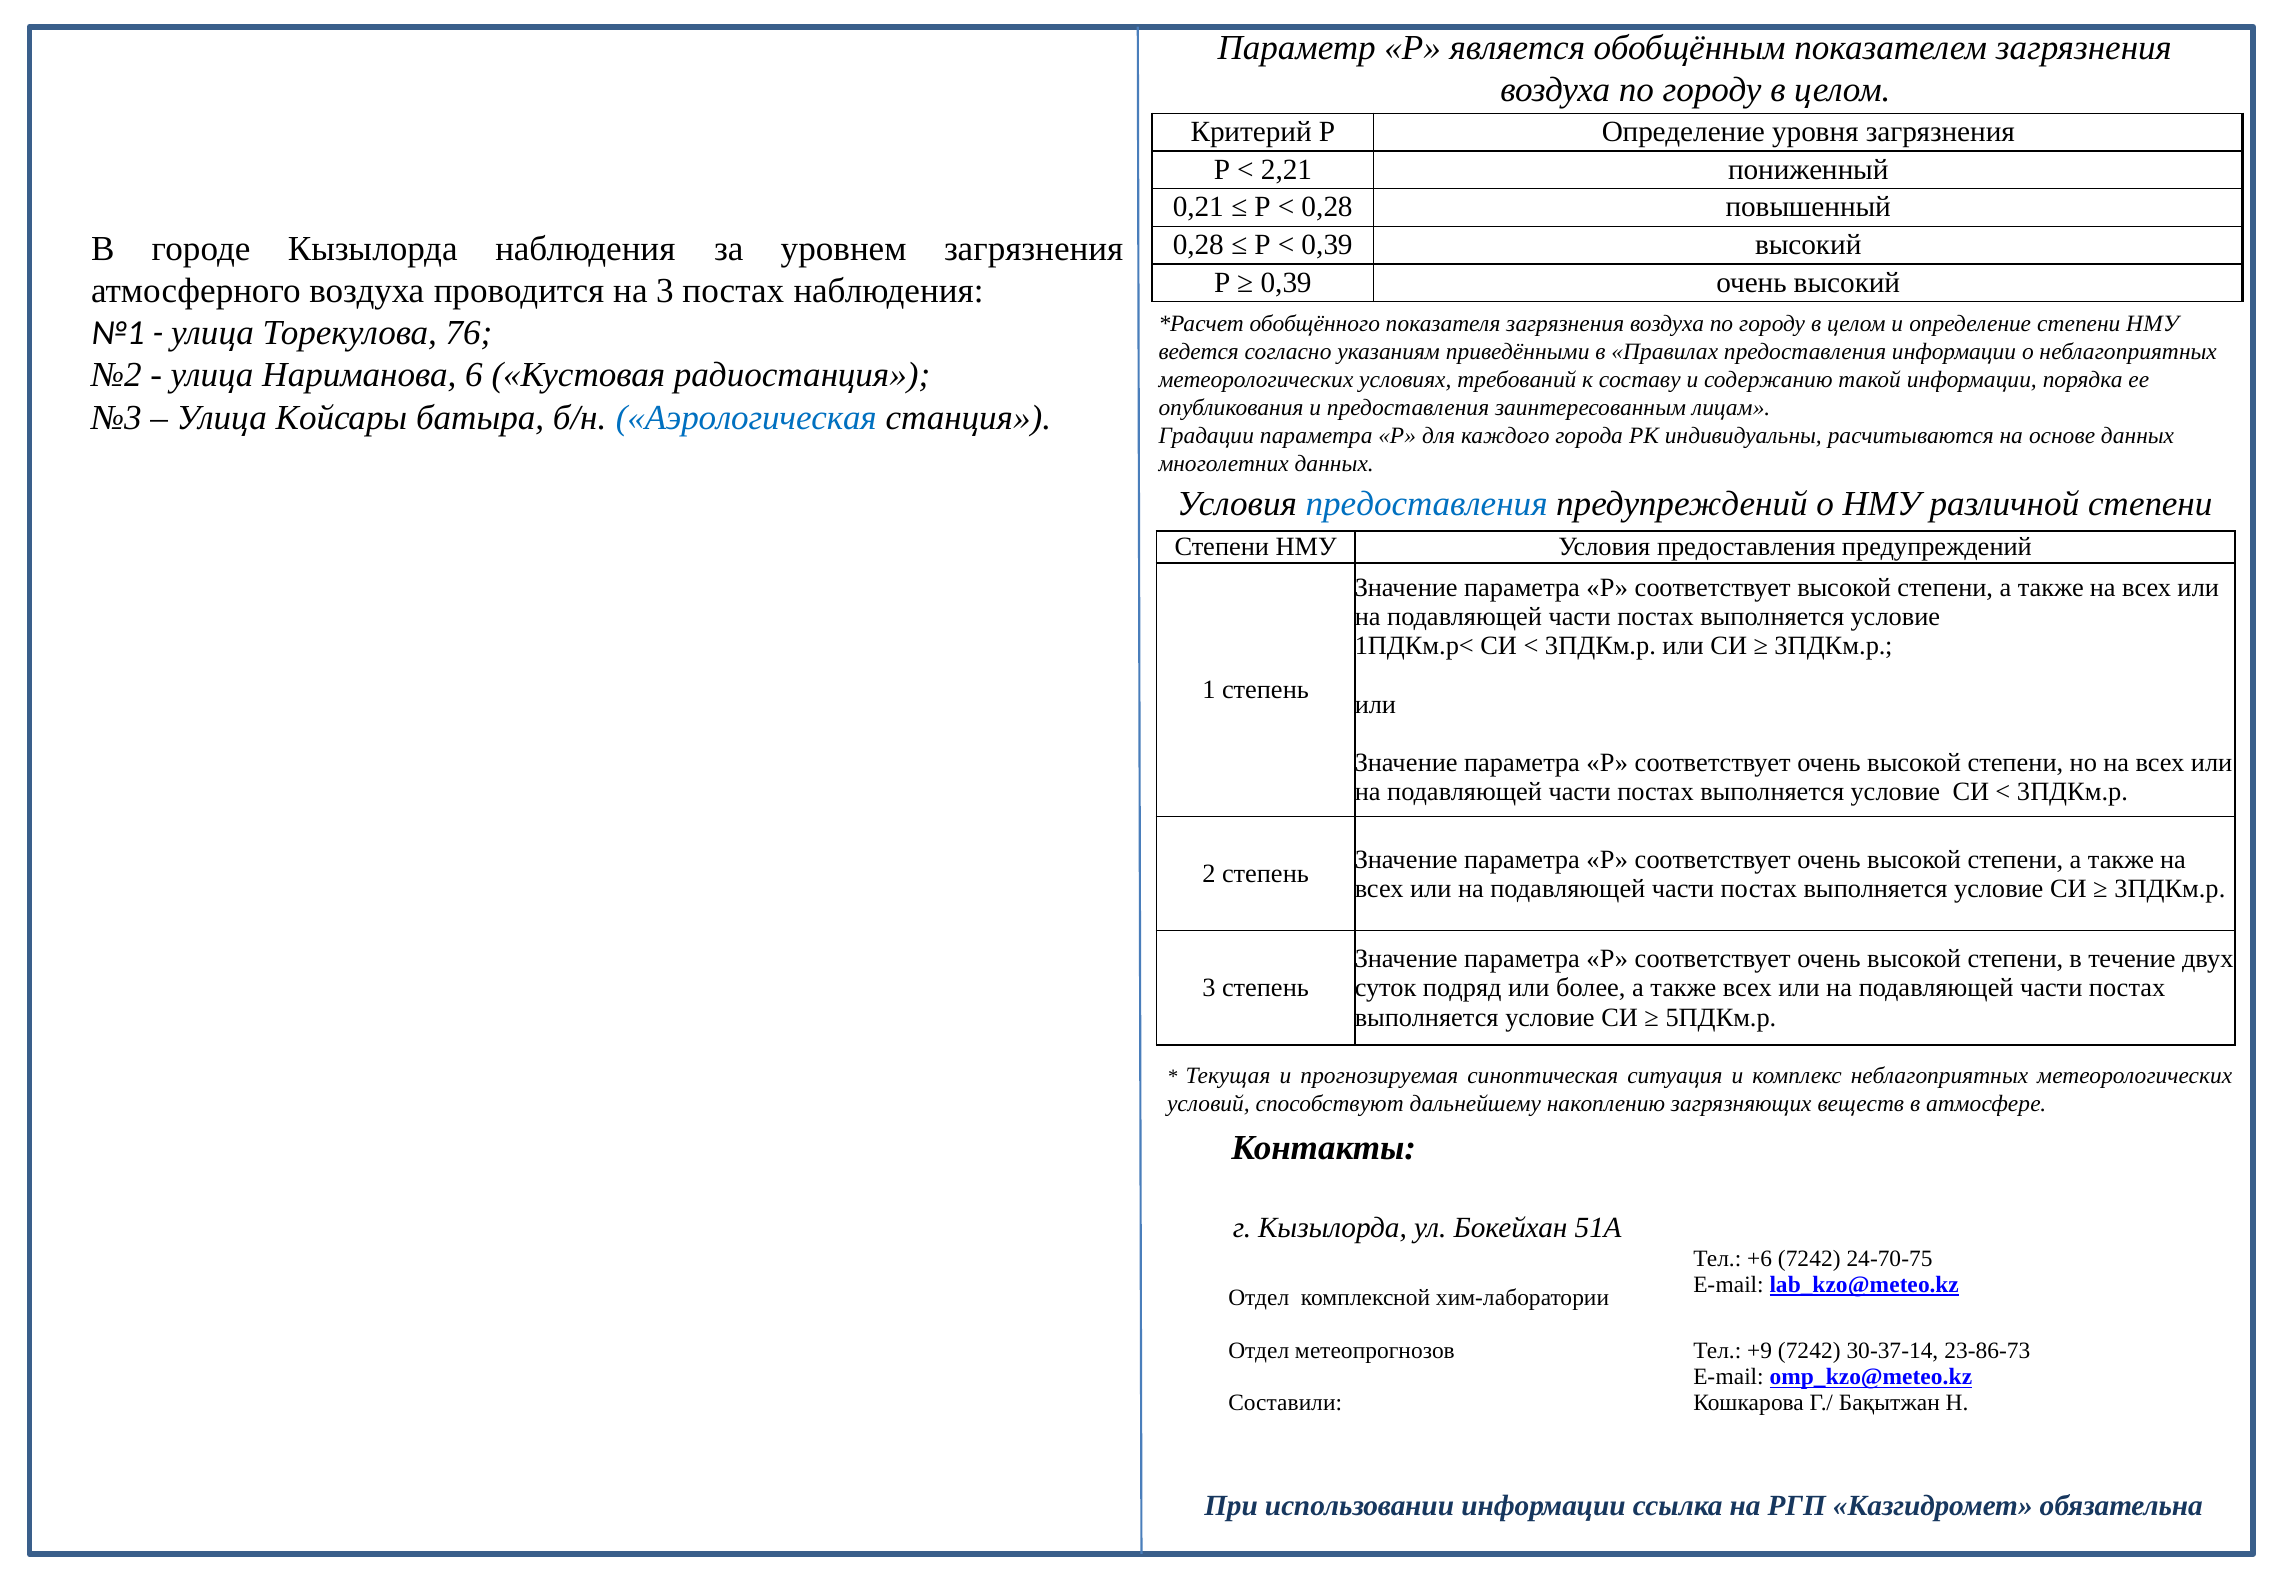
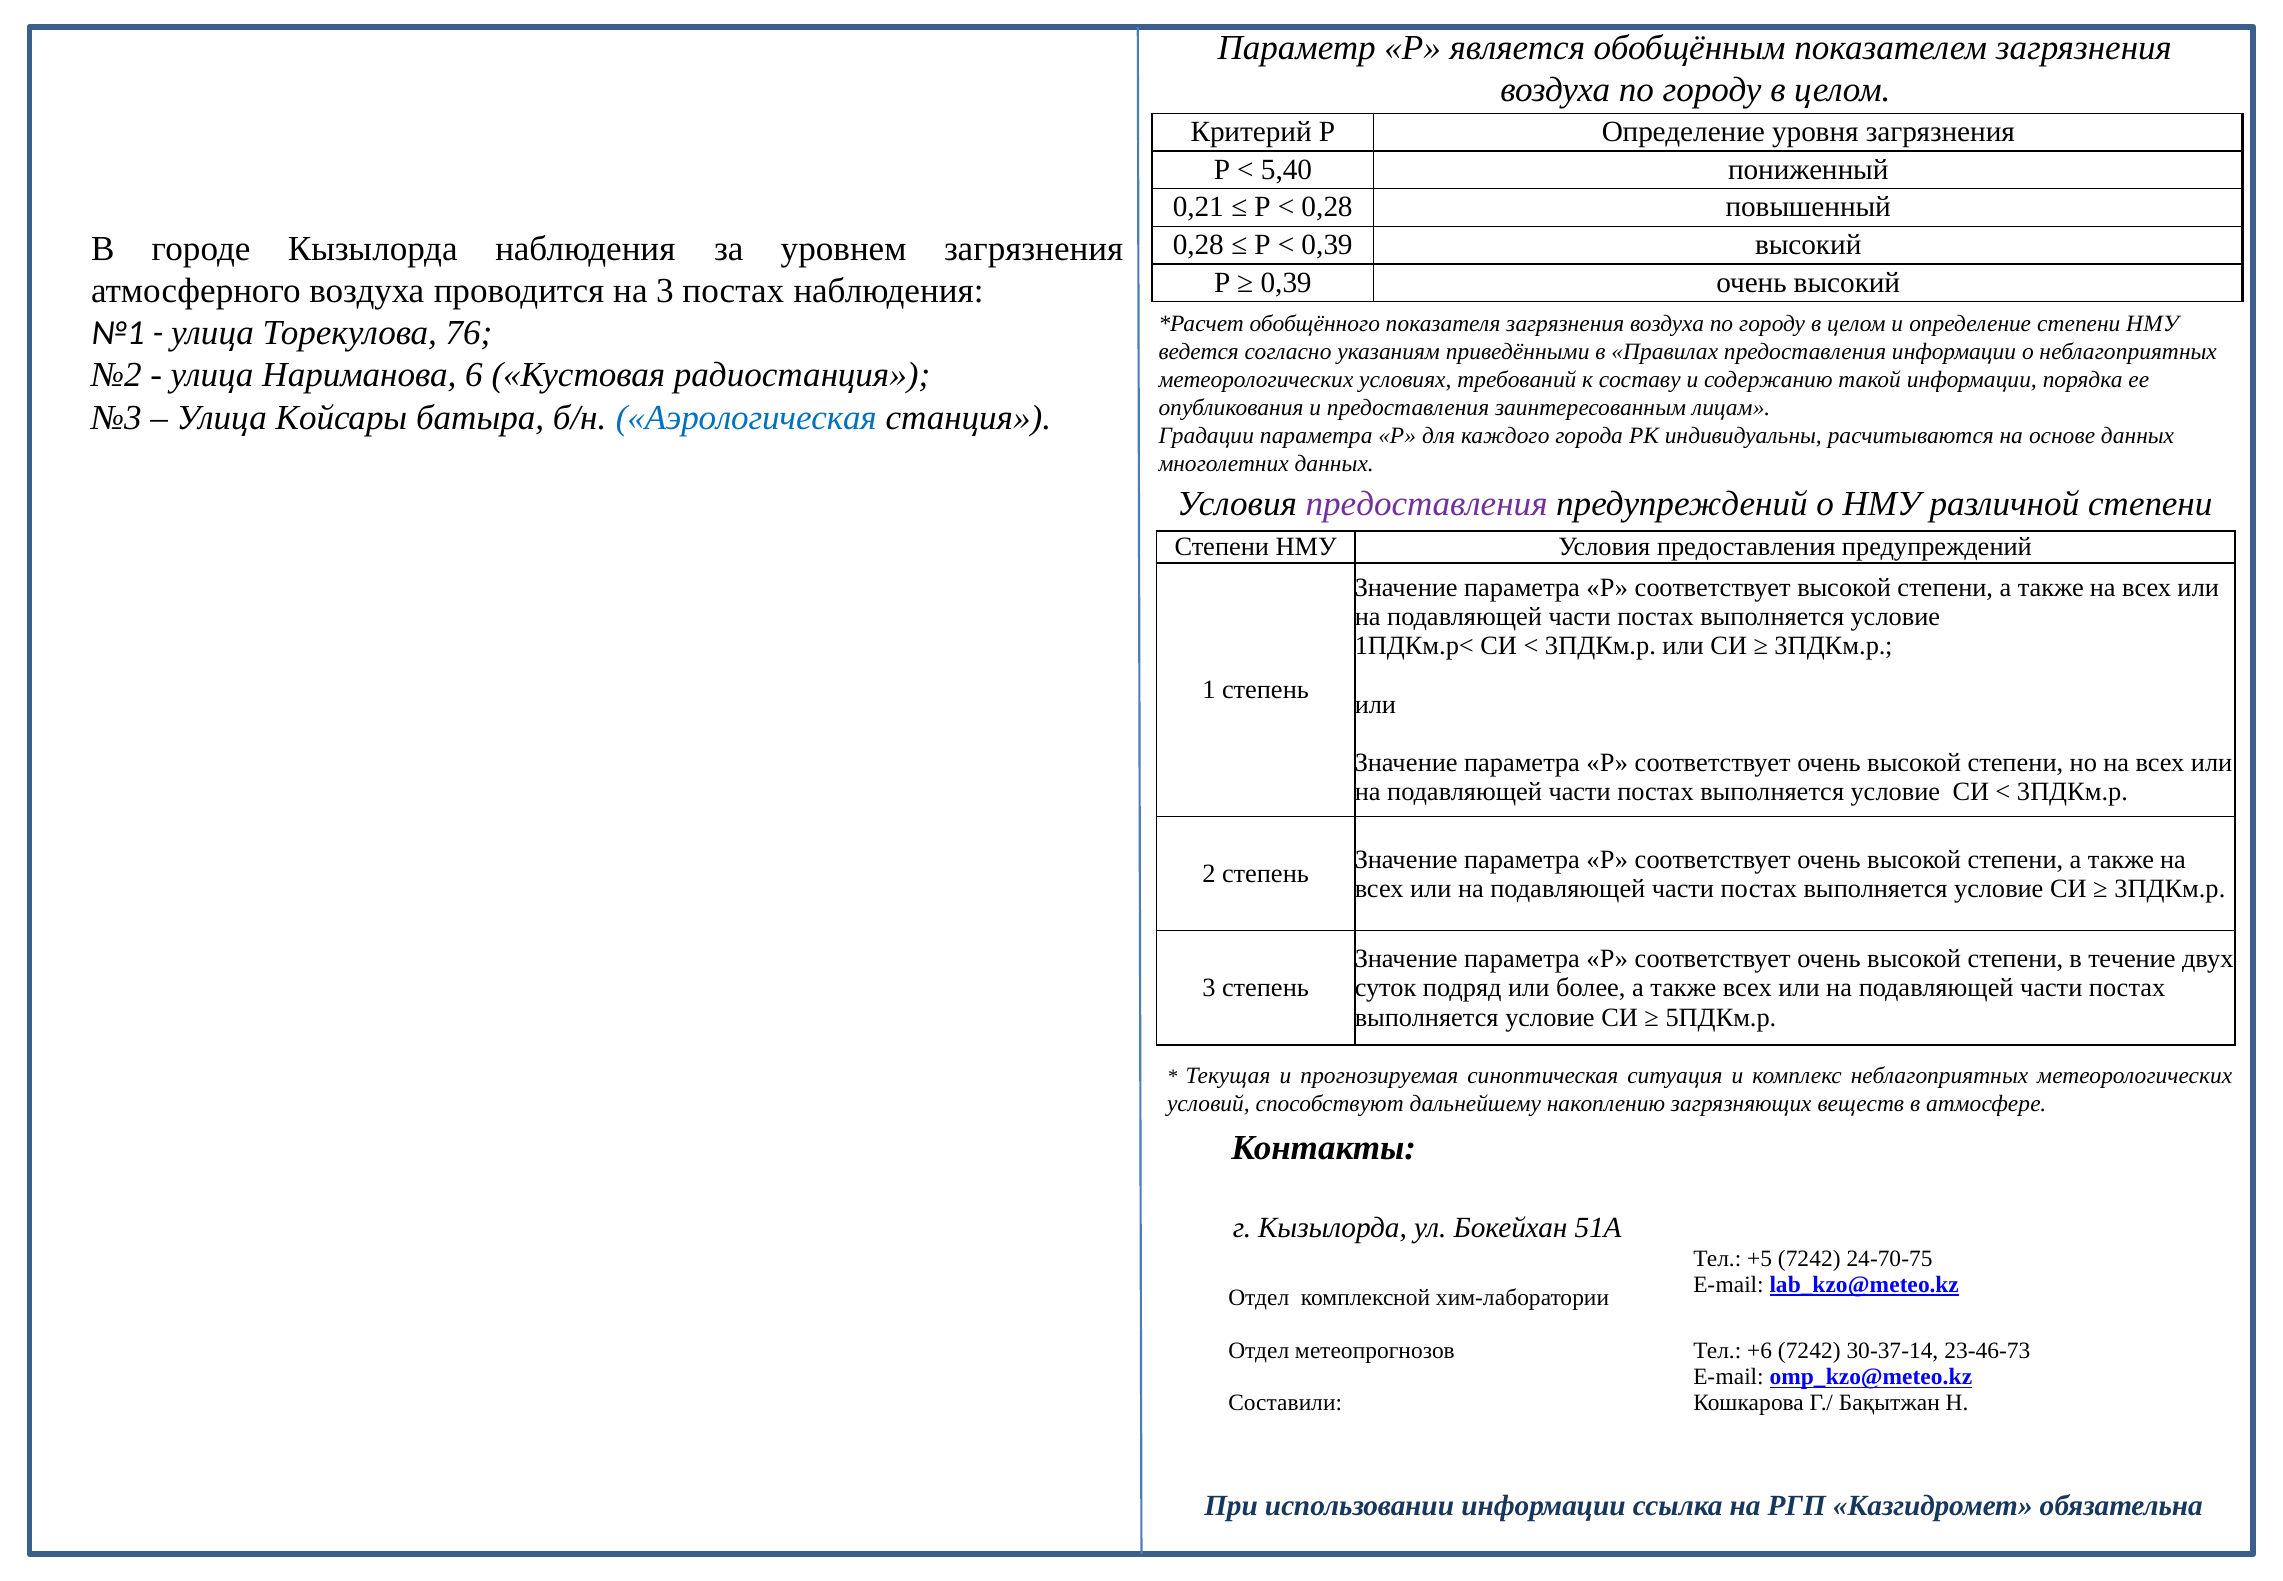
2,21: 2,21 -> 5,40
предоставления at (1427, 504) colour: blue -> purple
+6: +6 -> +5
+9: +9 -> +6
23-86-73: 23-86-73 -> 23-46-73
